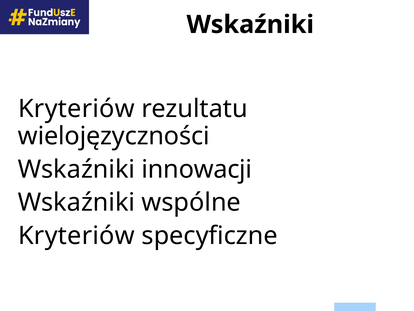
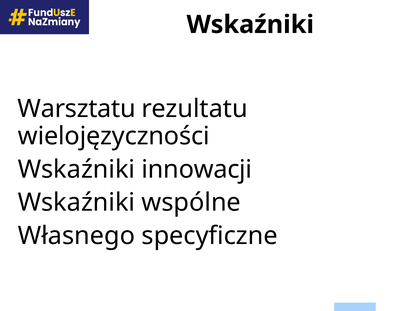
Kryteriów at (76, 109): Kryteriów -> Warsztatu
Kryteriów at (76, 235): Kryteriów -> Własnego
